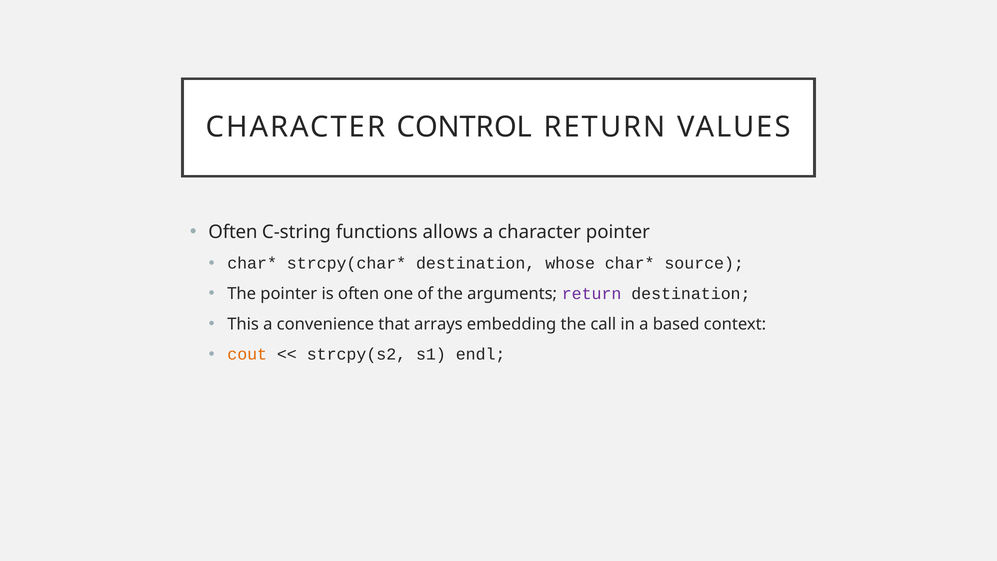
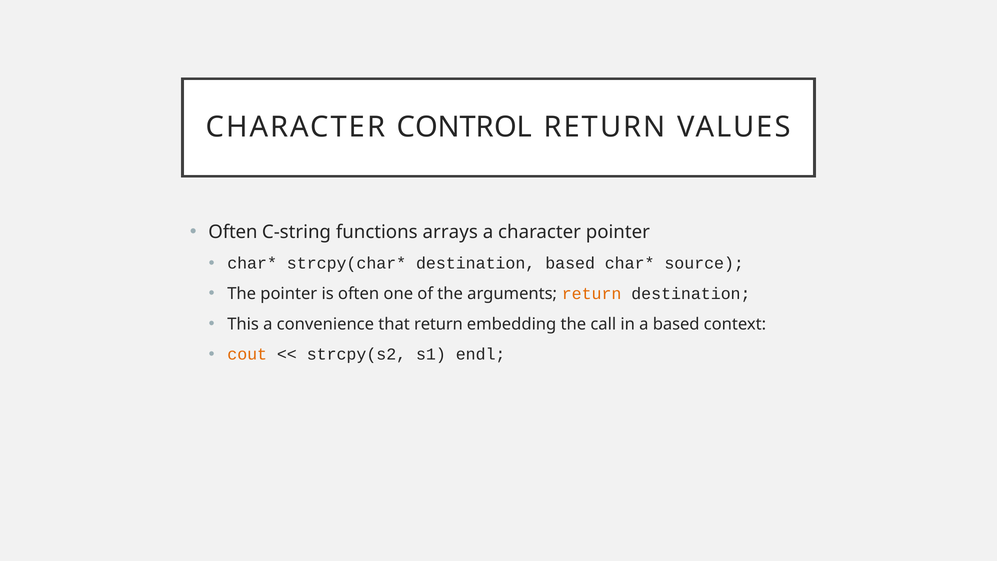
allows: allows -> arrays
destination whose: whose -> based
return at (592, 294) colour: purple -> orange
that arrays: arrays -> return
